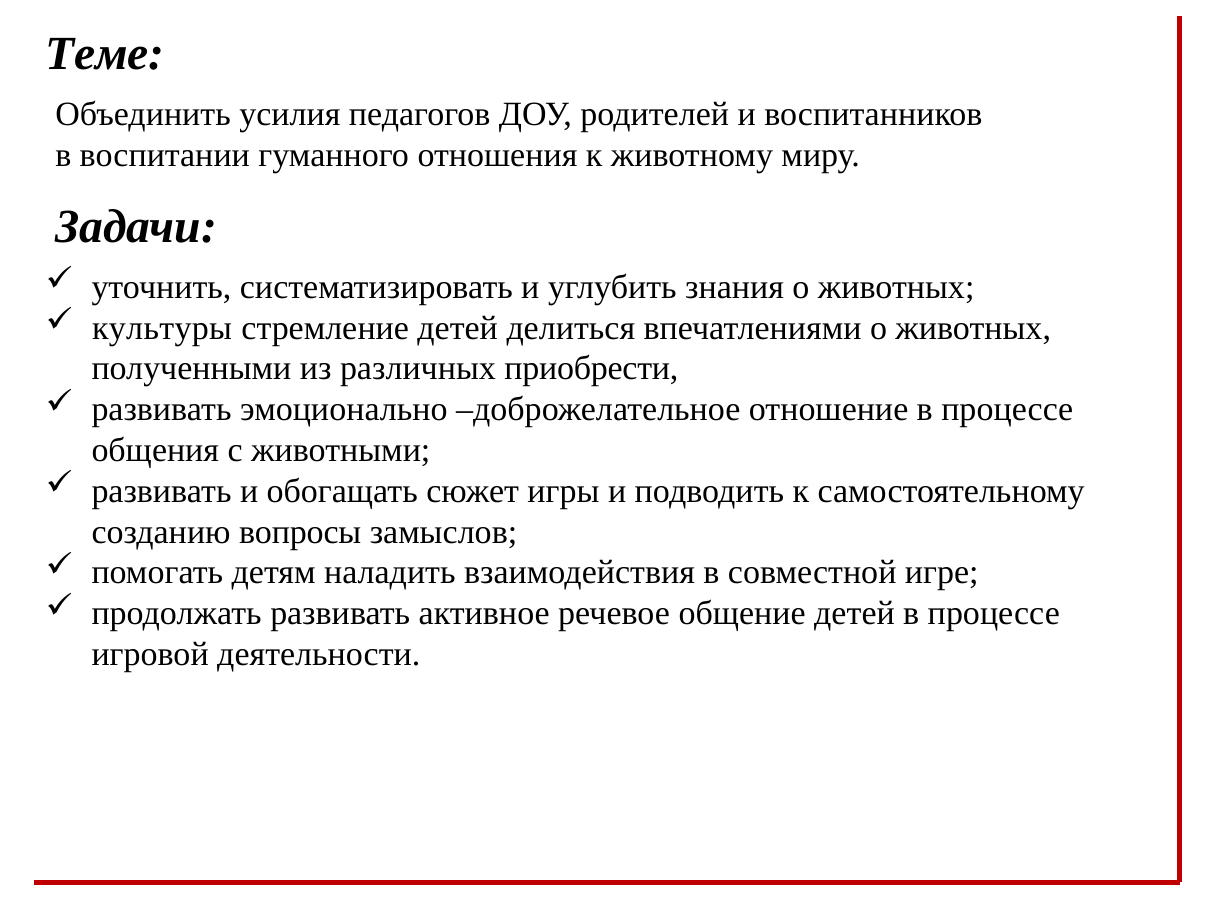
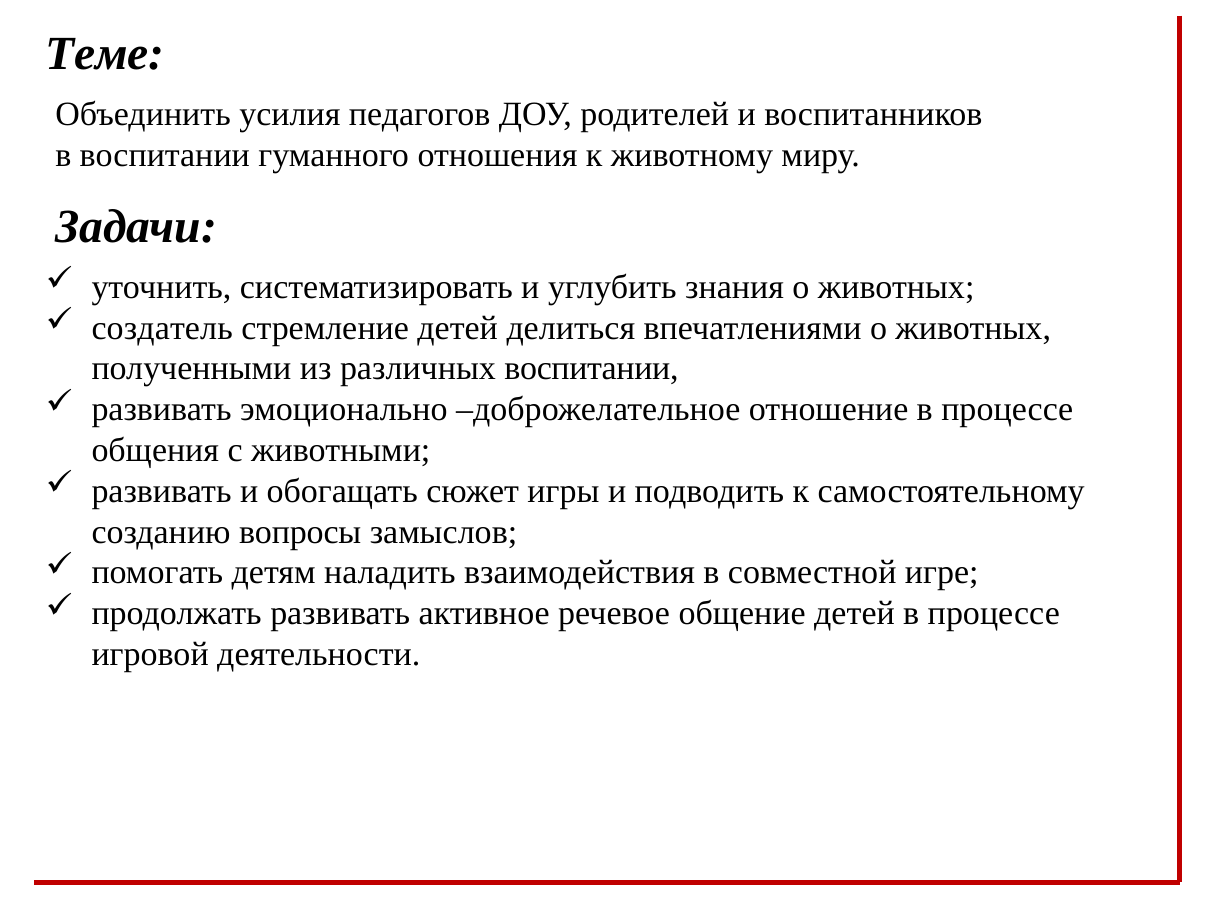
культуры: культуры -> создатель
различных приобрести: приобрести -> воспитании
